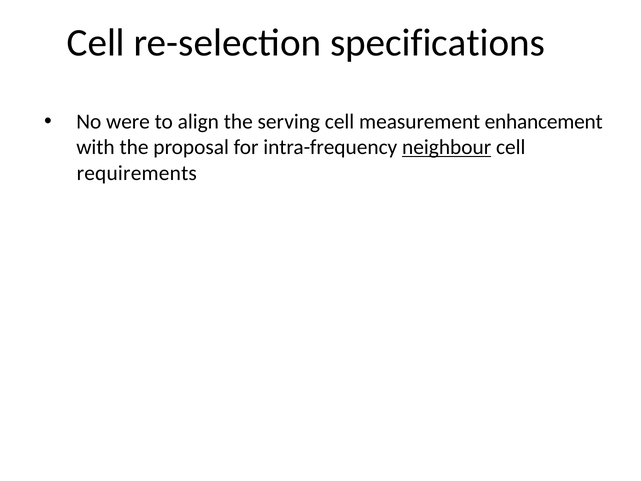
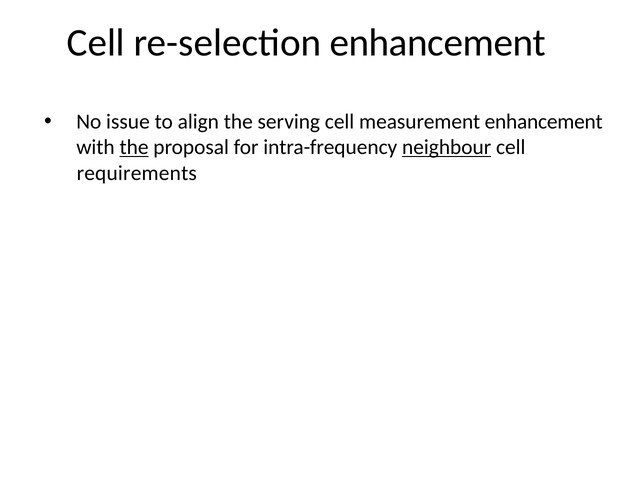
re-selection specifications: specifications -> enhancement
were: were -> issue
the at (134, 147) underline: none -> present
